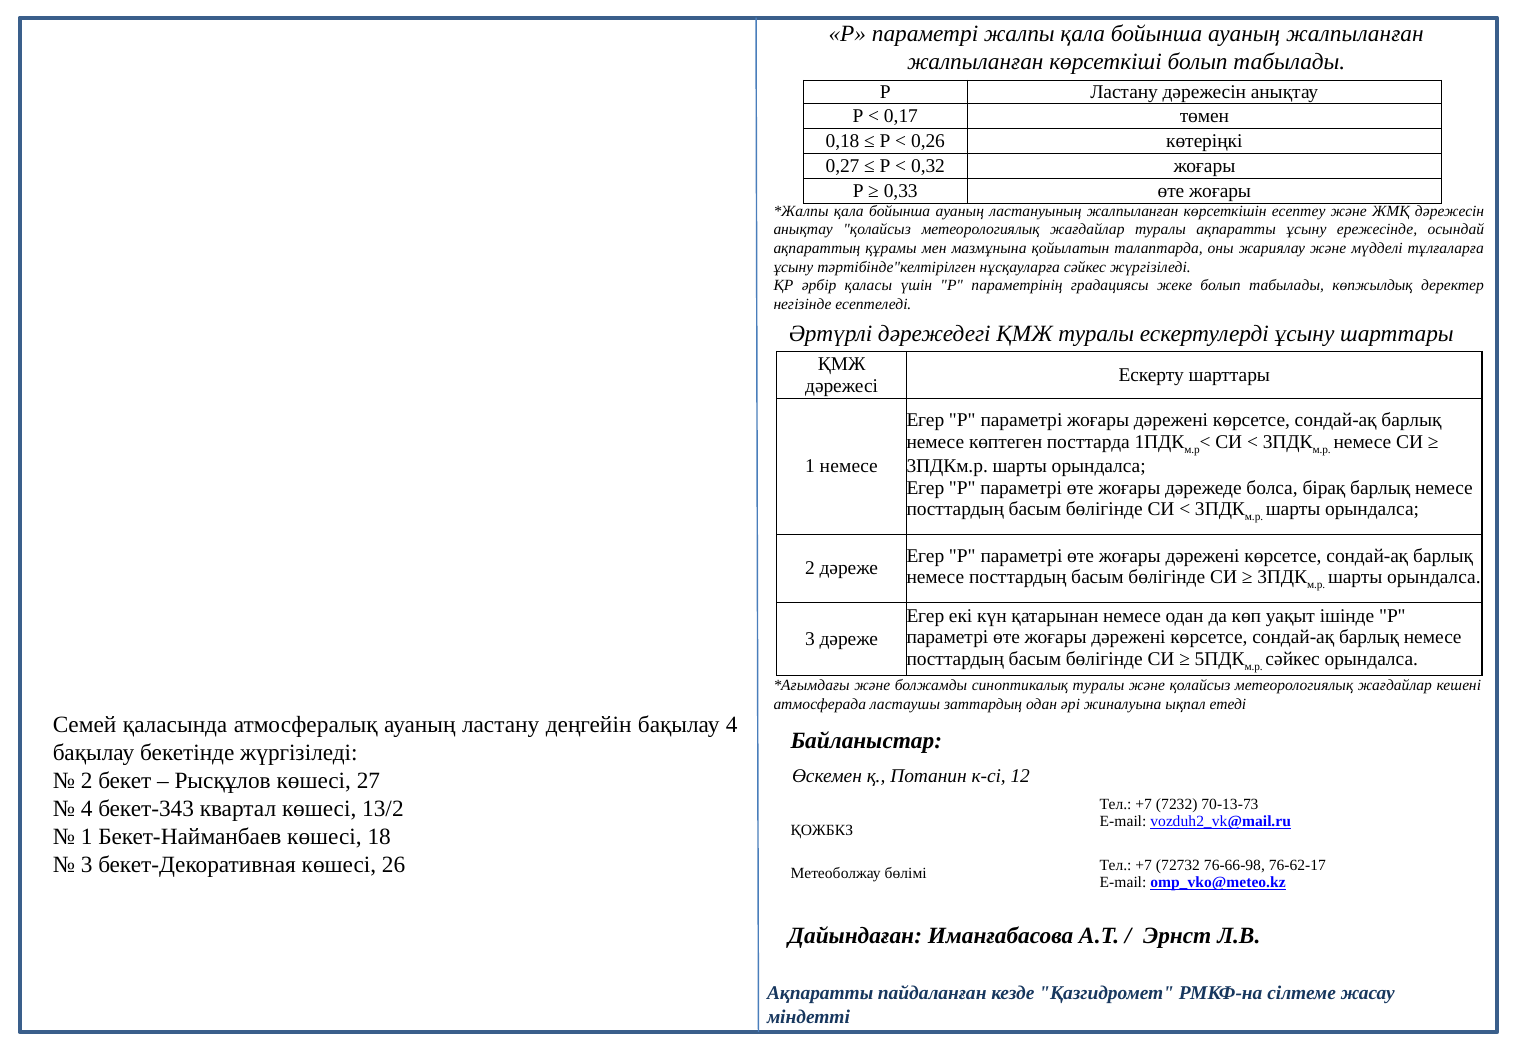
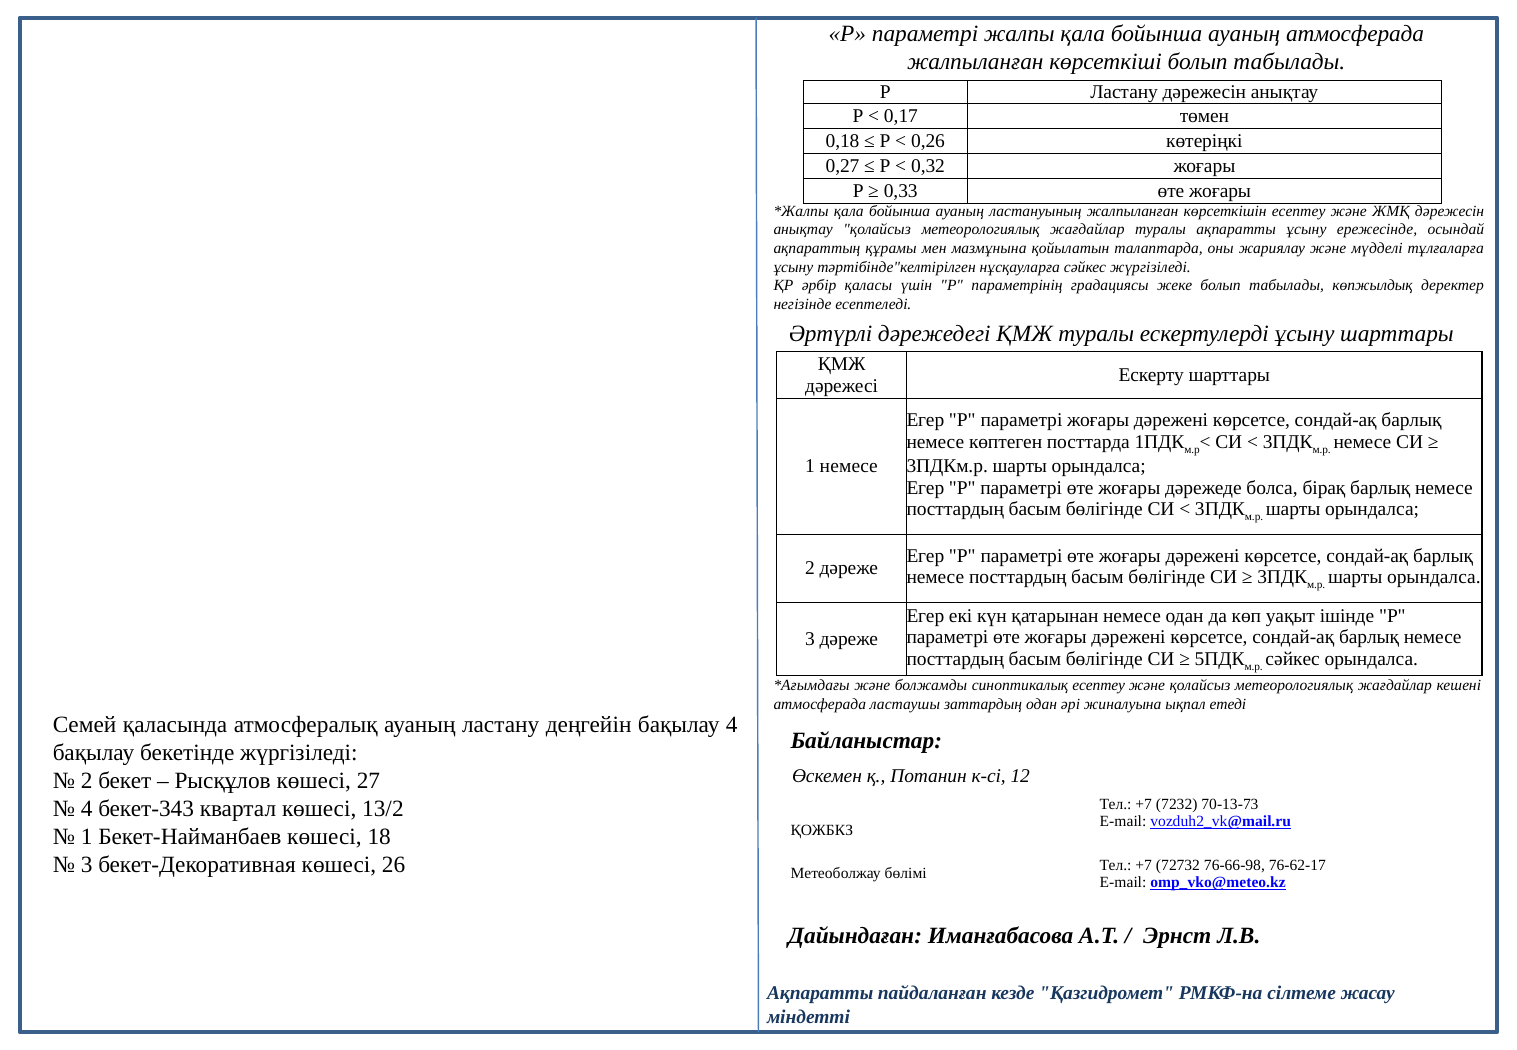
ауаның жалпыланған: жалпыланған -> атмосферада
синоптикалық туралы: туралы -> есептеу
